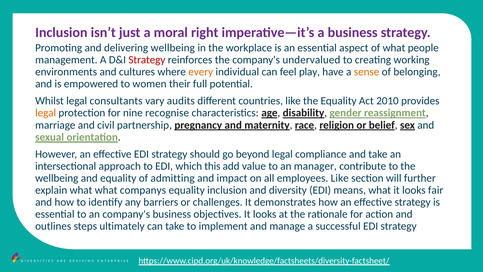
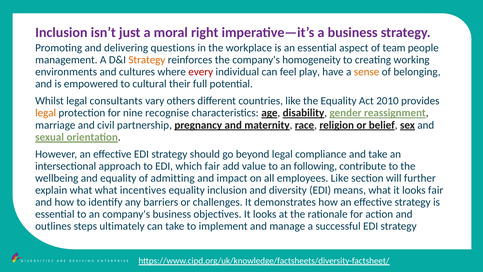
delivering wellbeing: wellbeing -> questions
of what: what -> team
Strategy at (147, 60) colour: red -> orange
undervalued: undervalued -> homogeneity
every colour: orange -> red
women: women -> cultural
audits: audits -> others
which this: this -> fair
manager: manager -> following
companys: companys -> incentives
